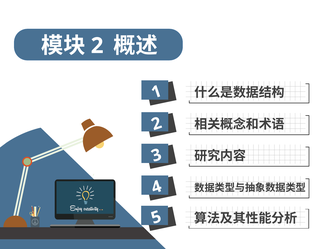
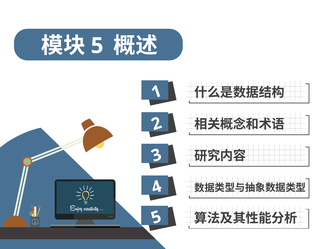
2 at (97, 46): 2 -> 5
